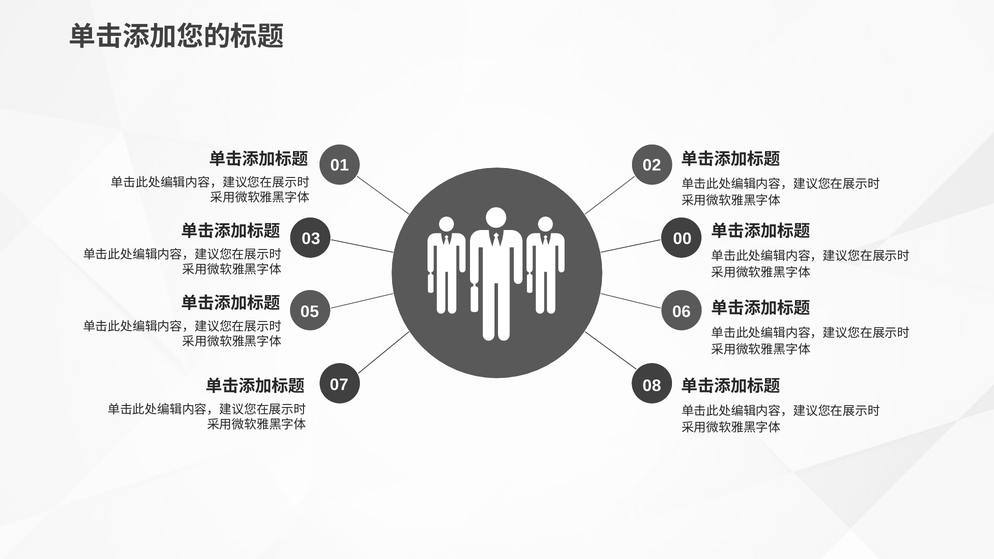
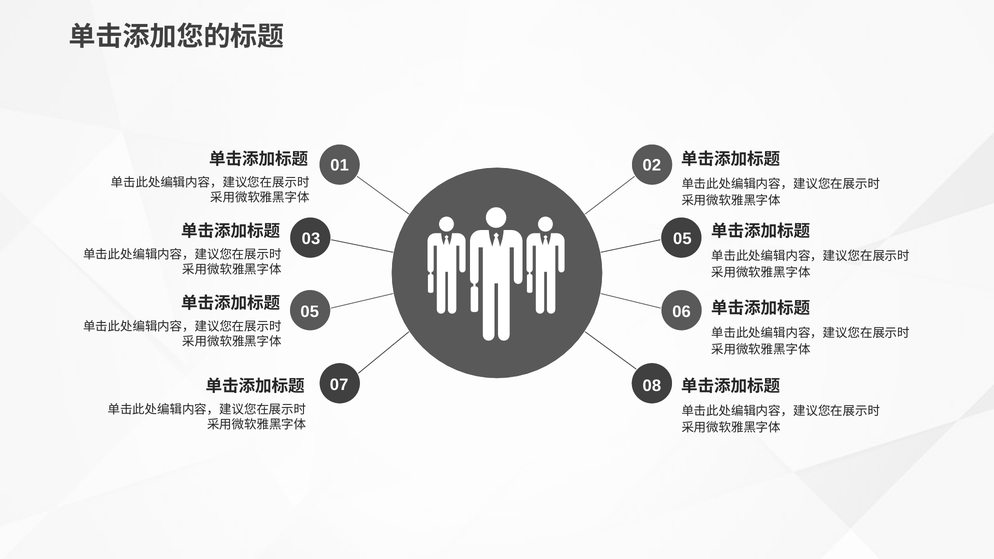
03 00: 00 -> 05
